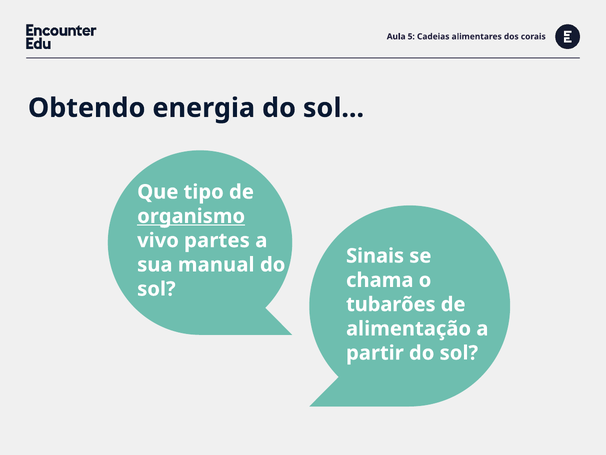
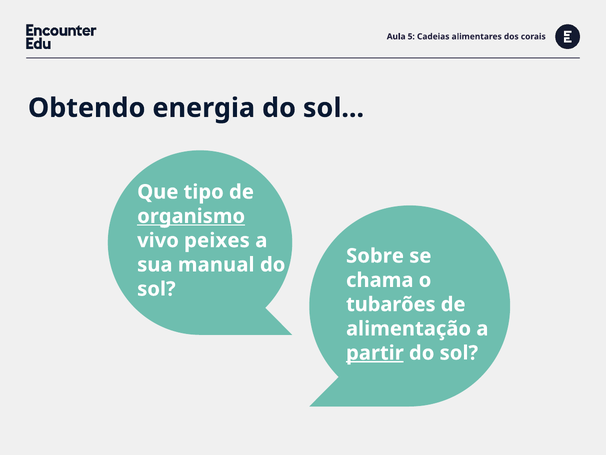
partes: partes -> peixes
Sinais: Sinais -> Sobre
partir underline: none -> present
